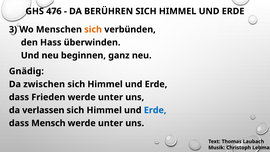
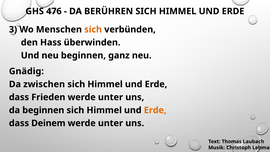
da verlassen: verlassen -> beginnen
Erde at (155, 110) colour: blue -> orange
Mensch: Mensch -> Deinem
